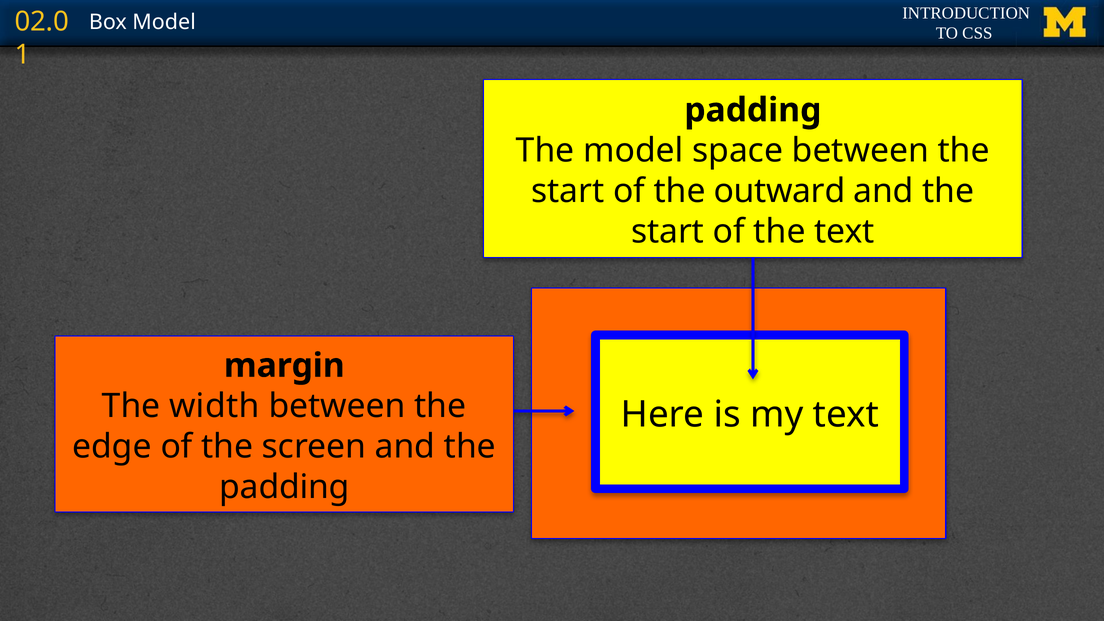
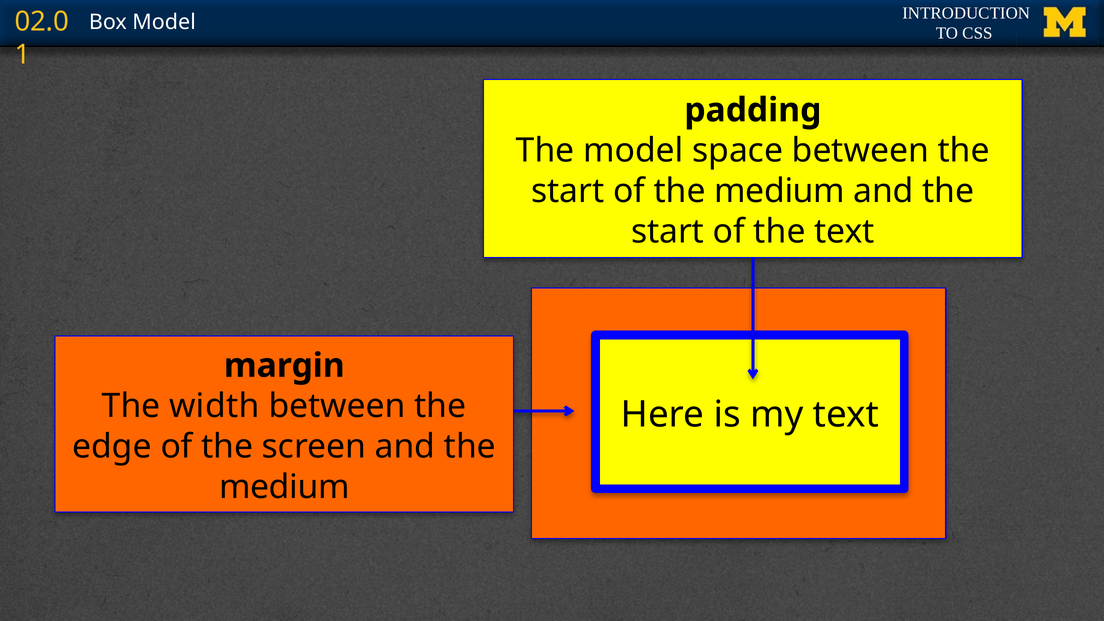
of the outward: outward -> medium
padding at (284, 487): padding -> medium
